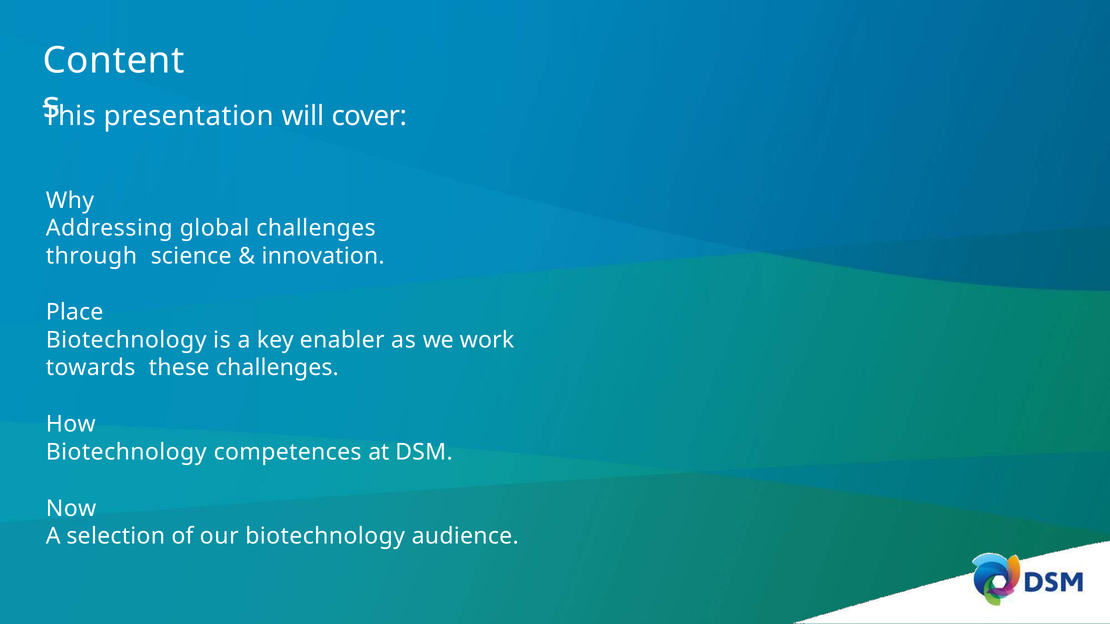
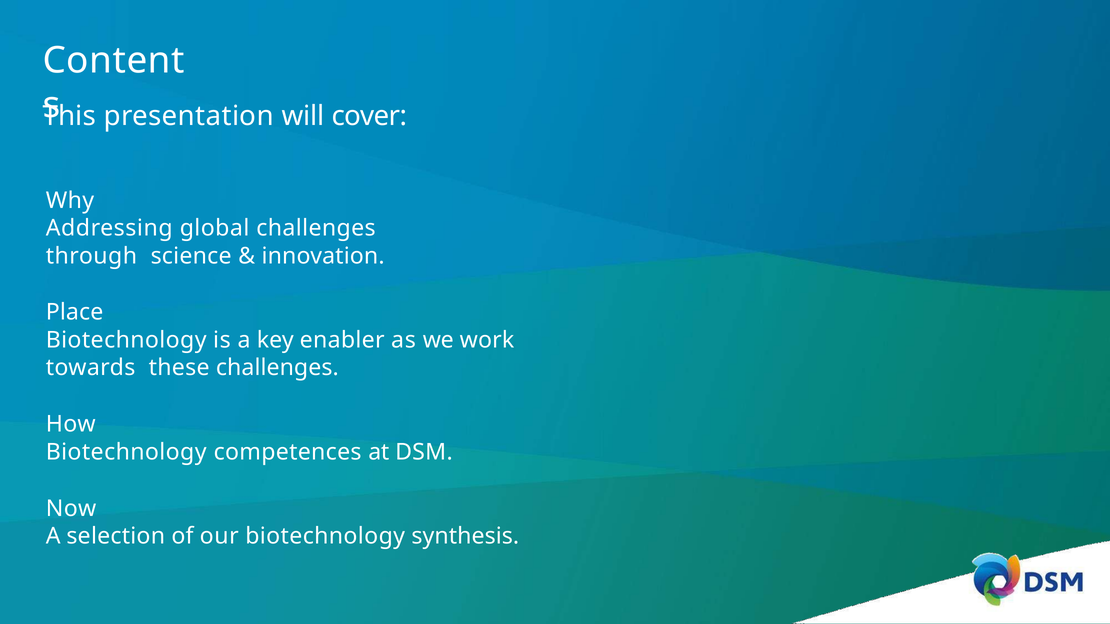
audience: audience -> synthesis
